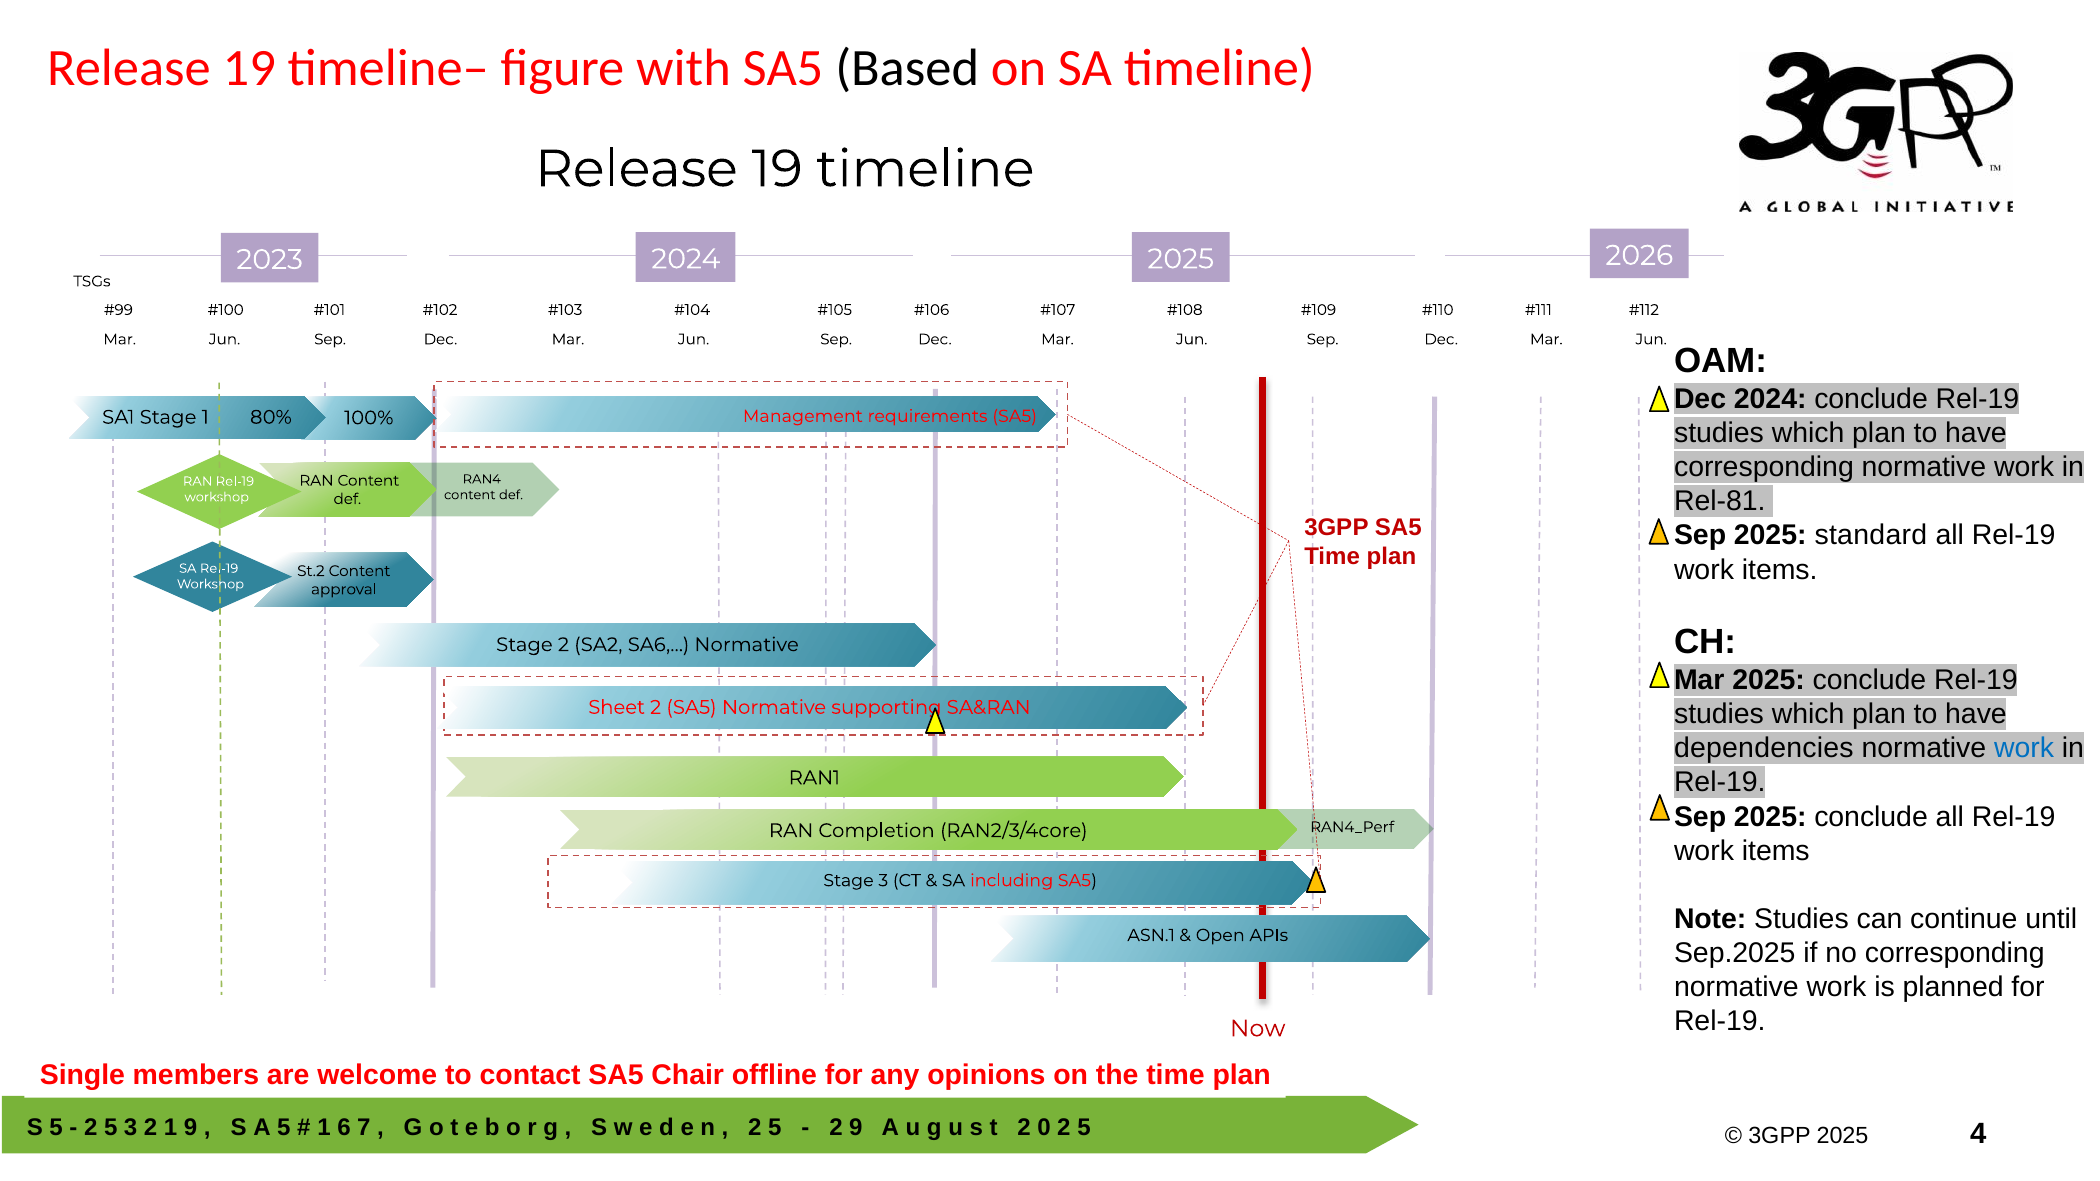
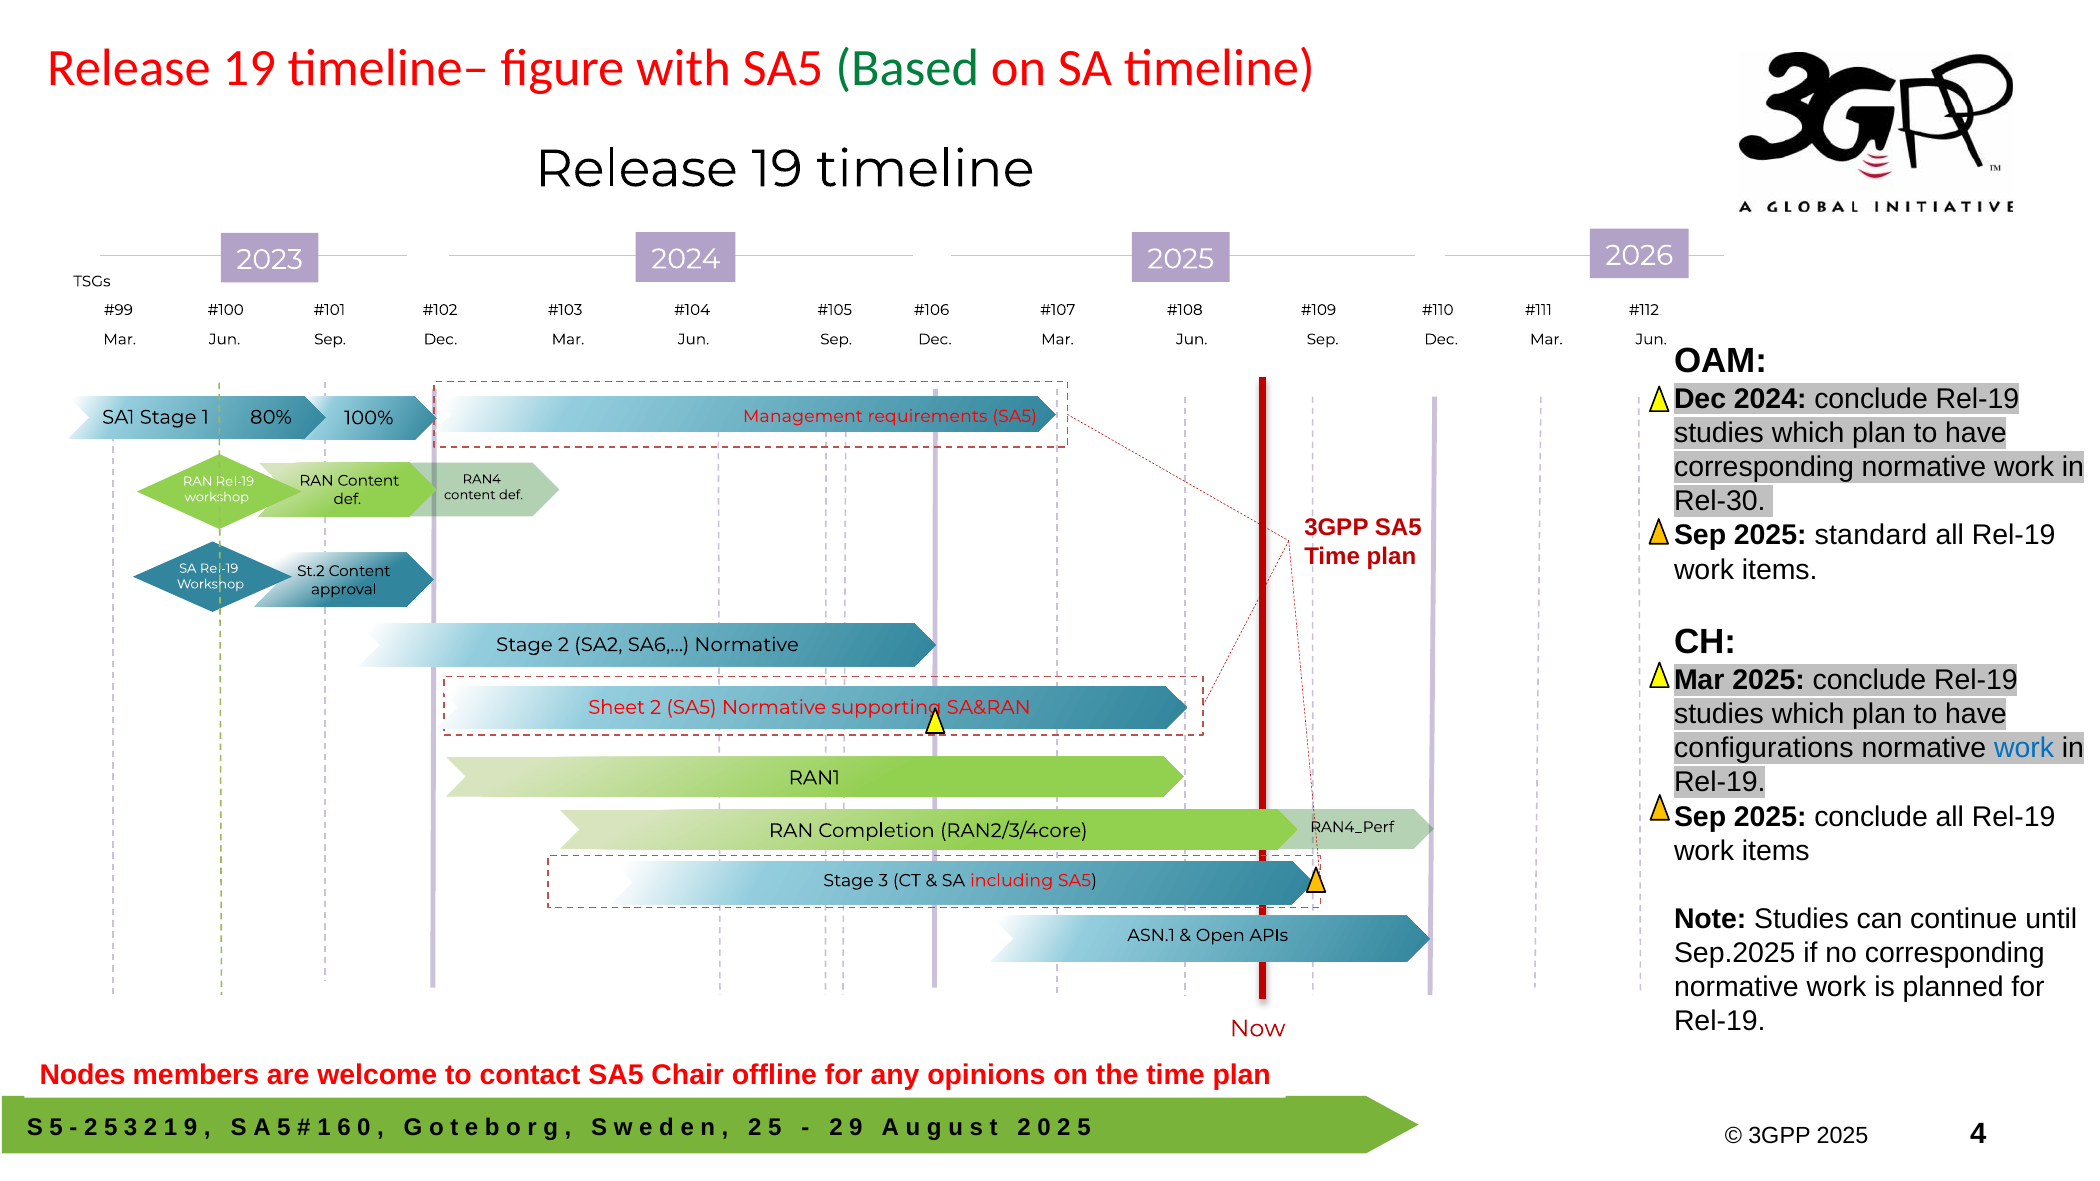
Based colour: black -> green
Rel-81: Rel-81 -> Rel-30
dependencies: dependencies -> configurations
Single: Single -> Nodes
7 at (364, 1128): 7 -> 0
